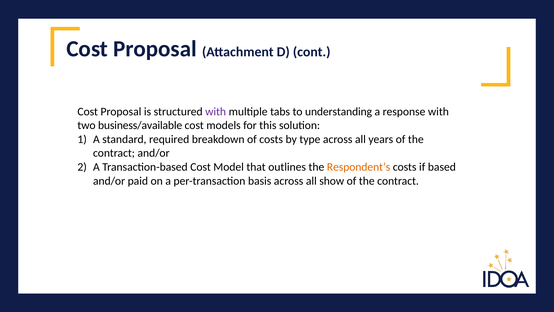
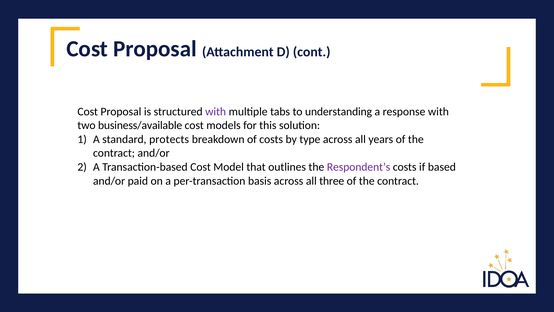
required: required -> protects
Respondent’s colour: orange -> purple
show: show -> three
